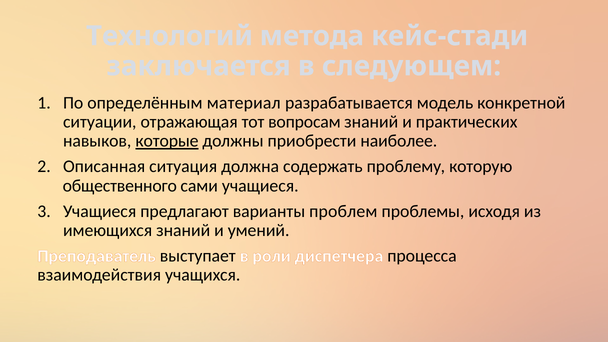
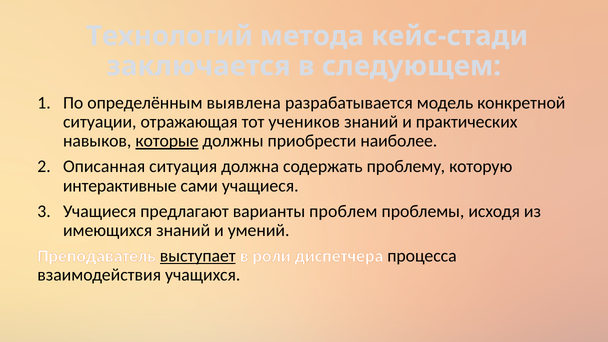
материал: материал -> выявлена
вопросам: вопросам -> учеников
общественного: общественного -> интерактивные
выступает underline: none -> present
